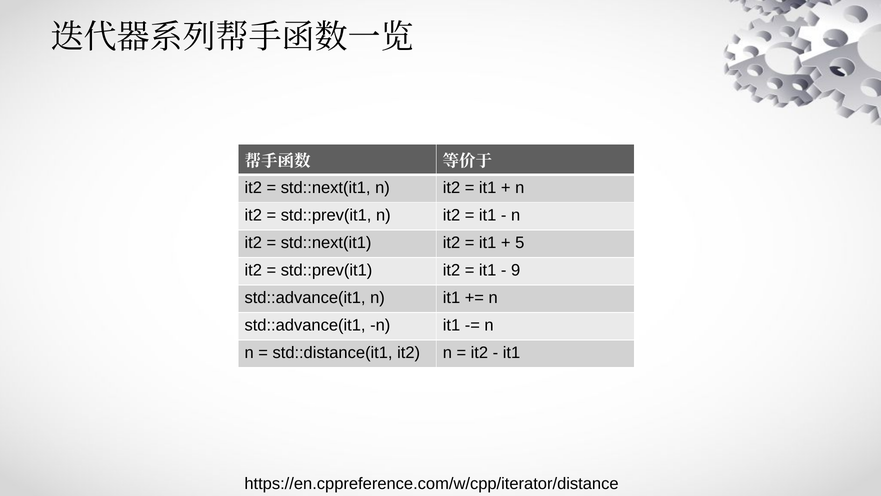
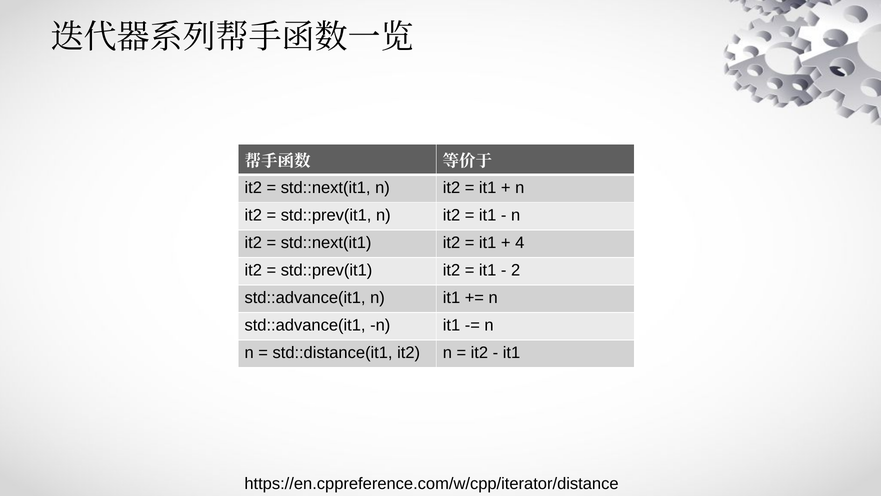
5: 5 -> 4
9: 9 -> 2
